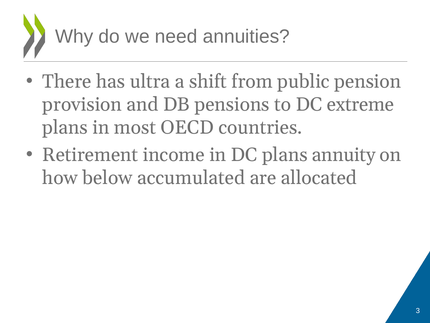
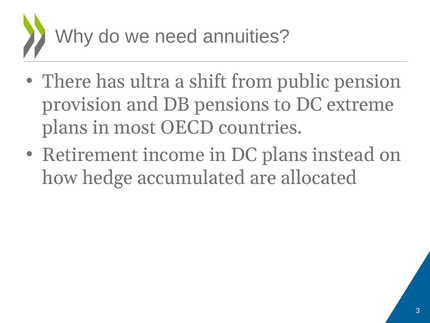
annuity: annuity -> instead
below: below -> hedge
